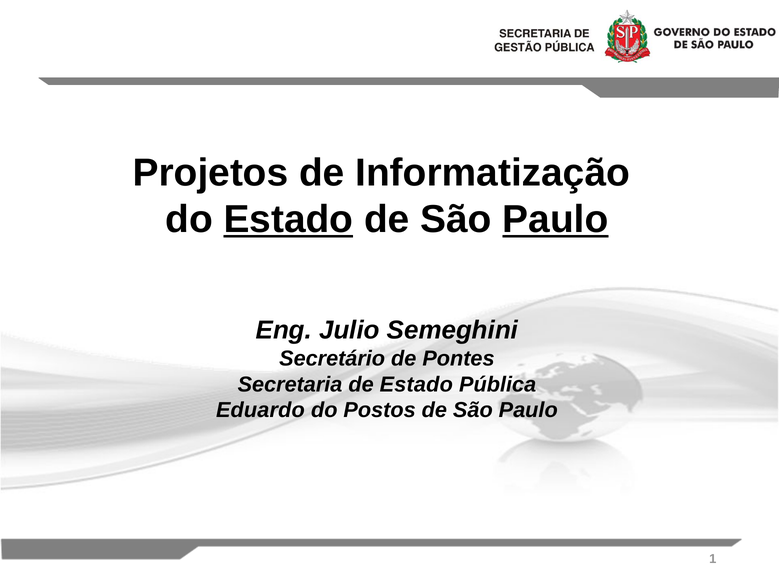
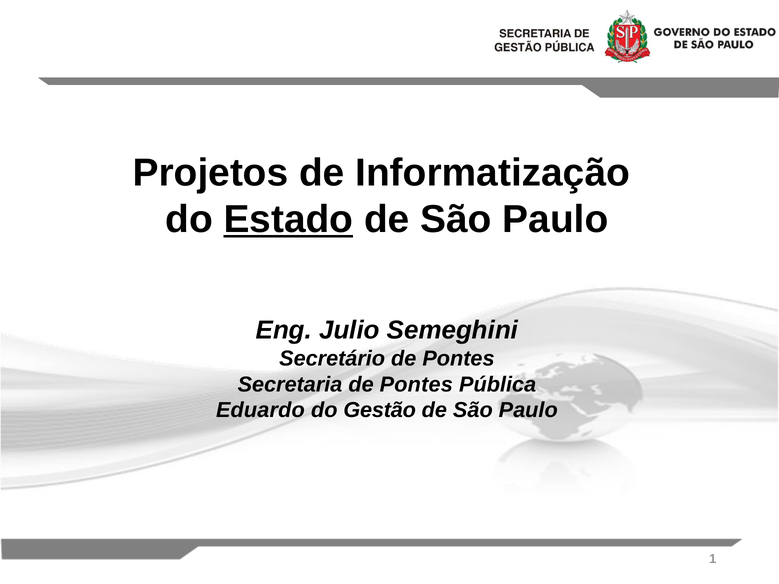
Paulo at (555, 219) underline: present -> none
Secretaria de Estado: Estado -> Pontes
Postos: Postos -> Gestão
